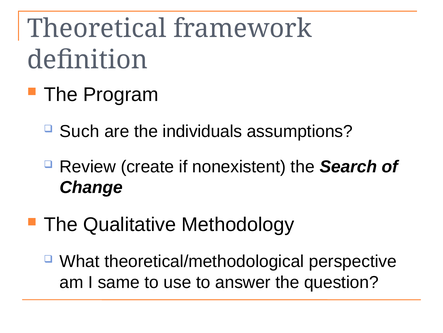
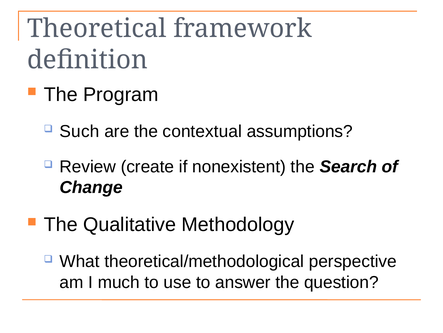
individuals: individuals -> contextual
same: same -> much
